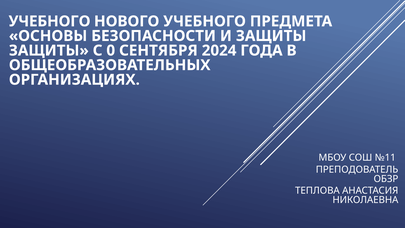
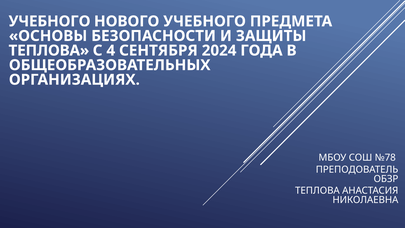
ЗАЩИТЫ at (49, 50): ЗАЩИТЫ -> ТЕПЛОВА
0: 0 -> 4
№11: №11 -> №78
